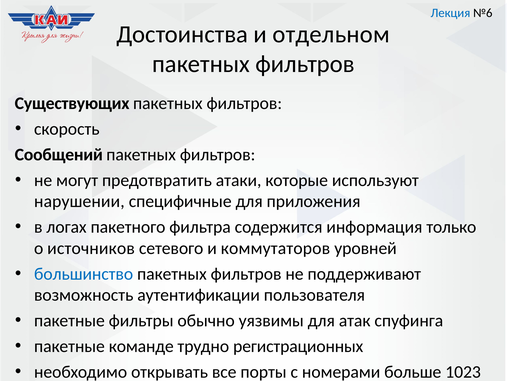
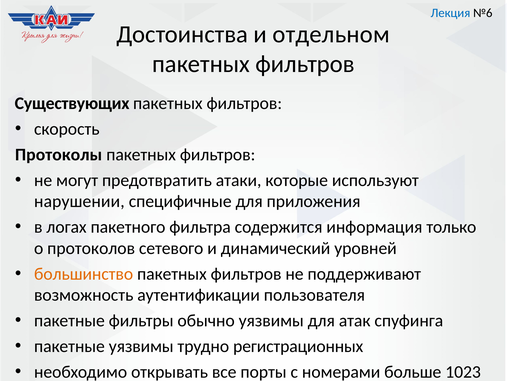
Сообщений: Сообщений -> Протоколы
источников: источников -> протоколов
коммутаторов: коммутаторов -> динамический
большинство colour: blue -> orange
пакетные команде: команде -> уязвимы
